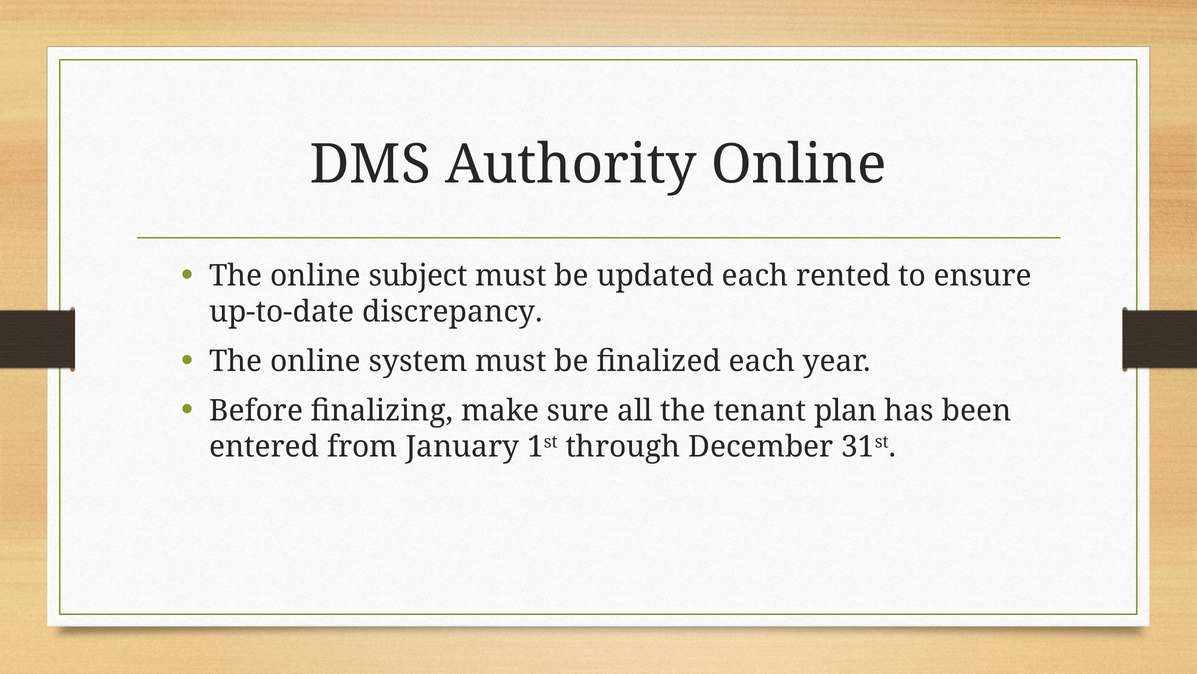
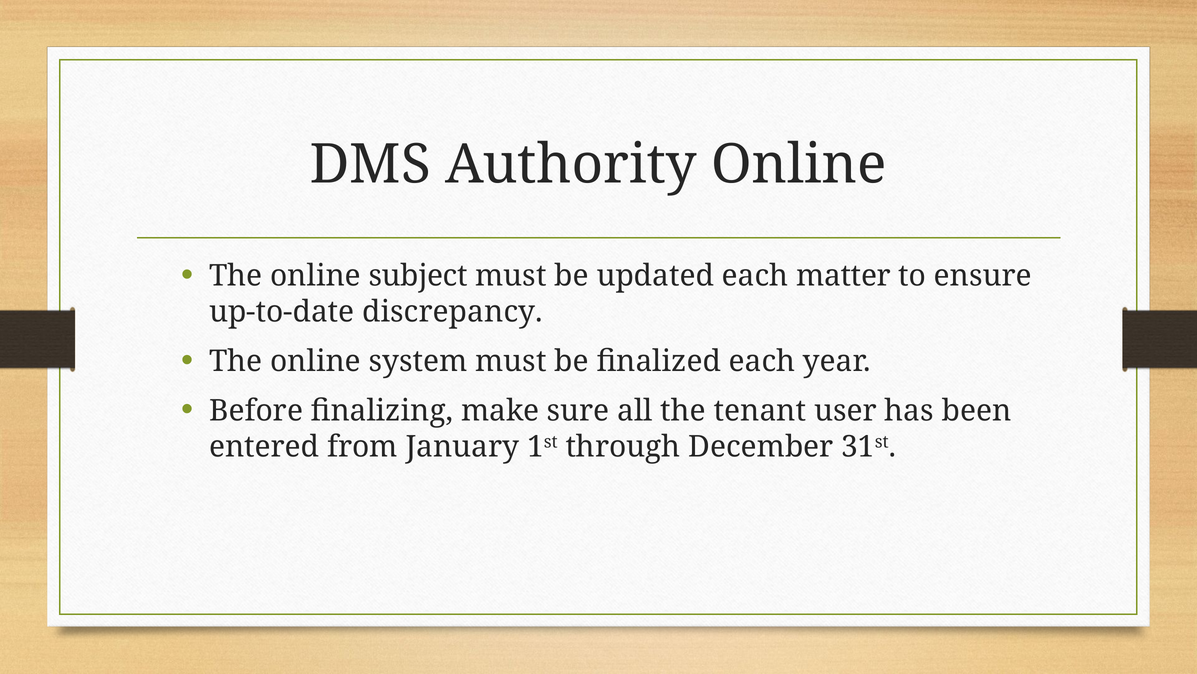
rented: rented -> matter
plan: plan -> user
